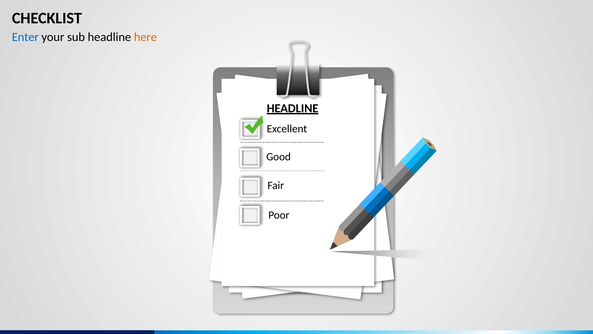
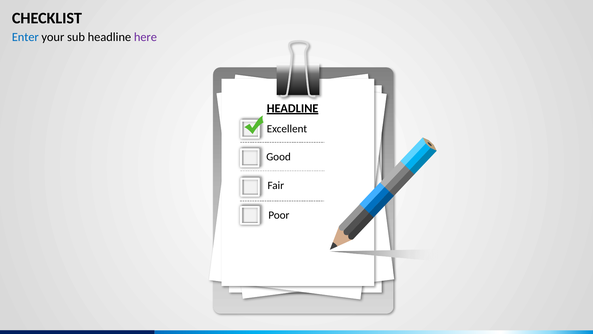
here colour: orange -> purple
